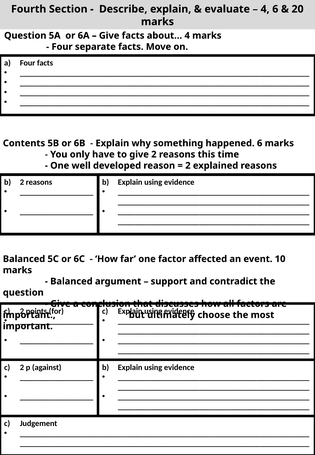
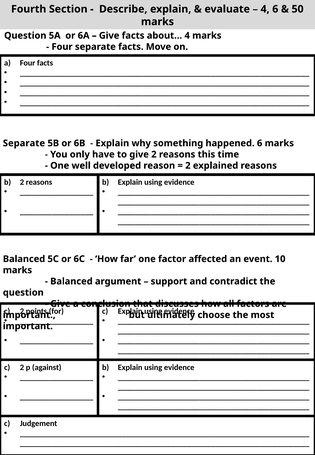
20: 20 -> 50
Contents at (24, 143): Contents -> Separate
